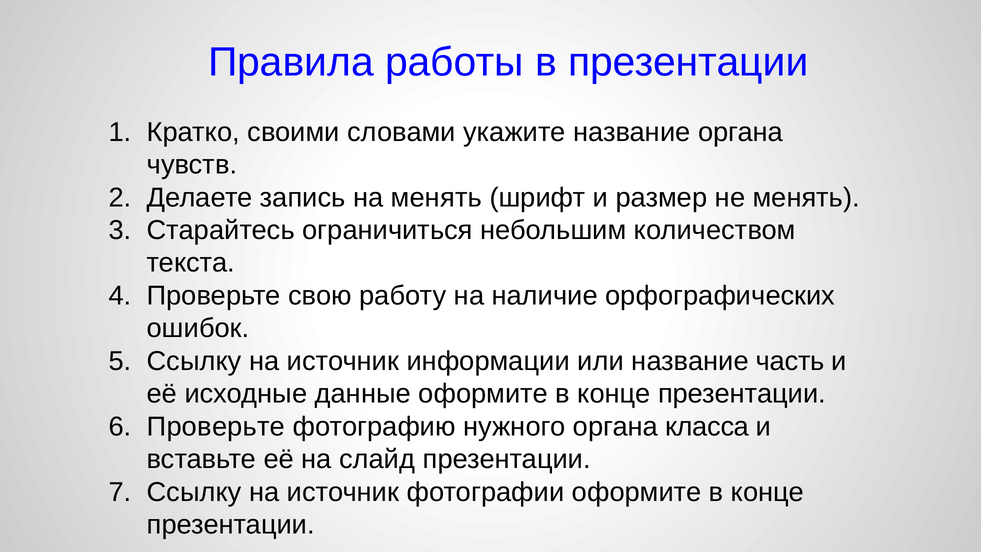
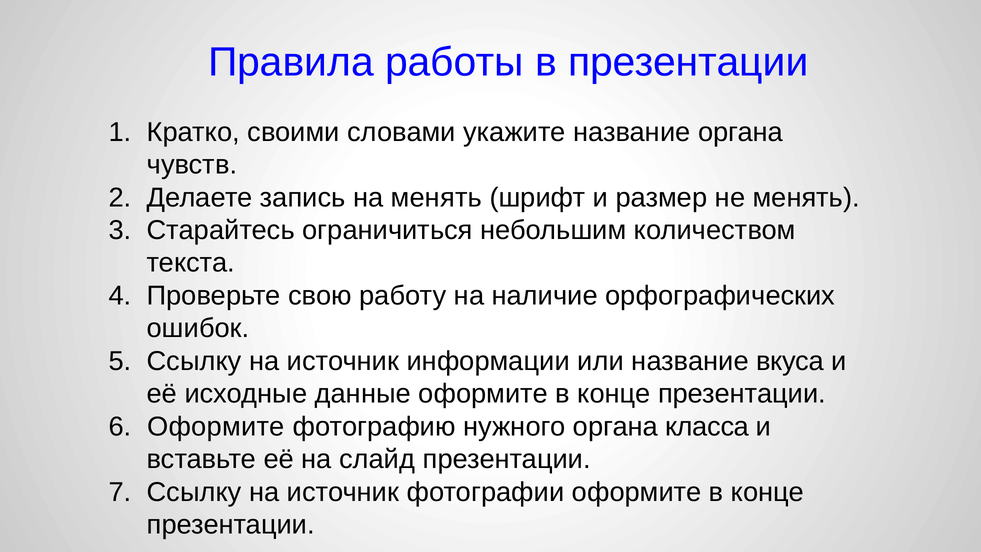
часть: часть -> вкуса
Проверьте at (216, 426): Проверьте -> Оформите
